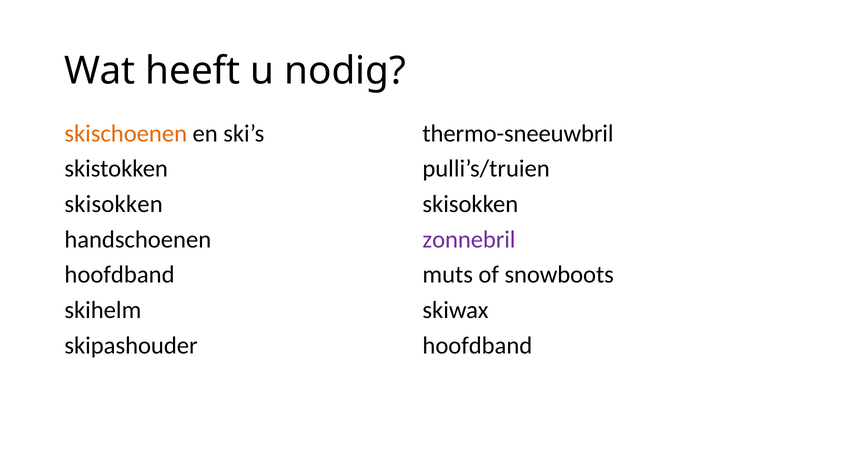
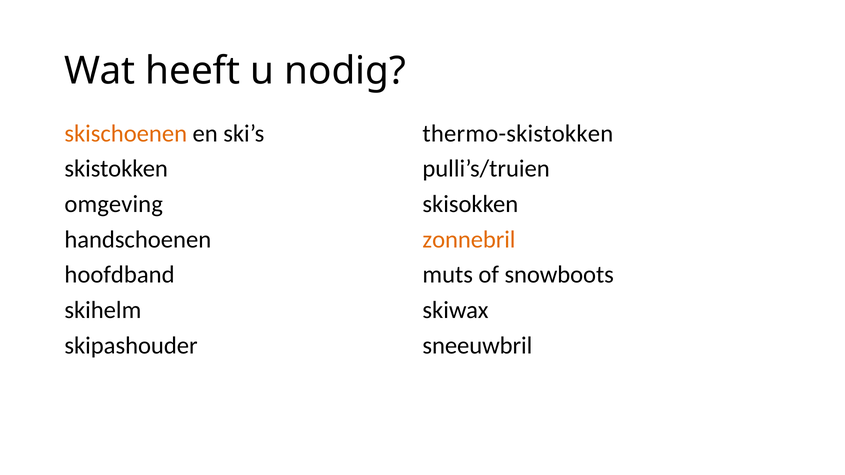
thermo-sneeuwbril: thermo-sneeuwbril -> thermo-skistokken
skisokken at (114, 204): skisokken -> omgeving
zonnebril colour: purple -> orange
hoofdband at (477, 346): hoofdband -> sneeuwbril
